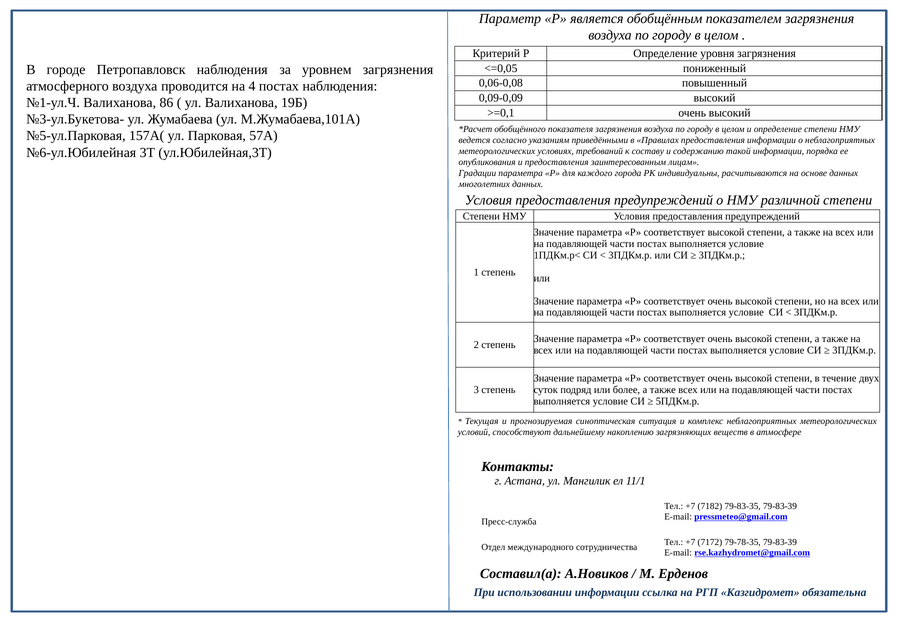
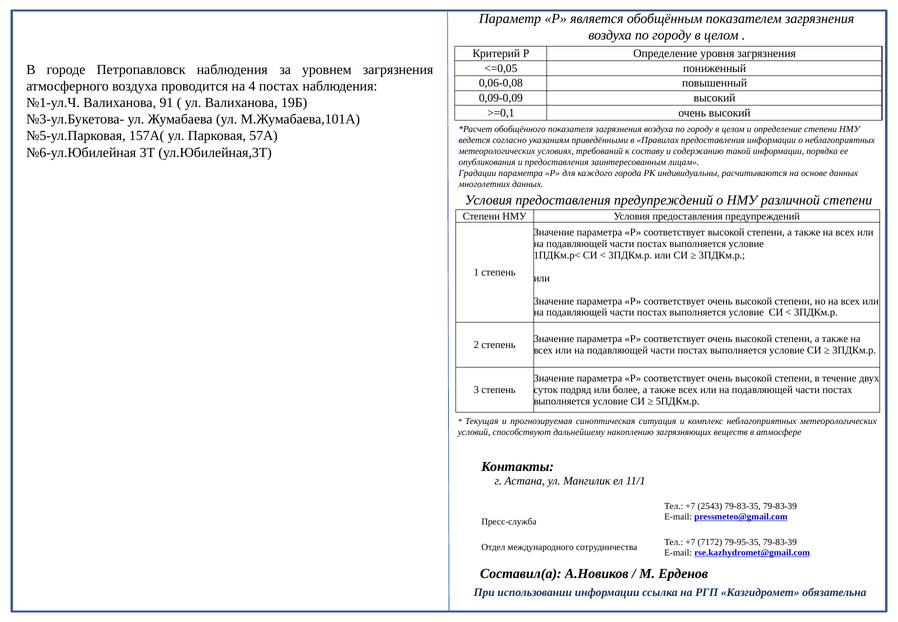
86: 86 -> 91
7182: 7182 -> 2543
79-78-35: 79-78-35 -> 79-95-35
